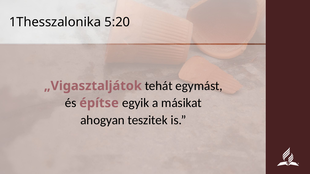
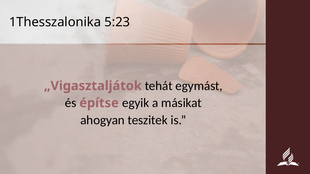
5:20: 5:20 -> 5:23
